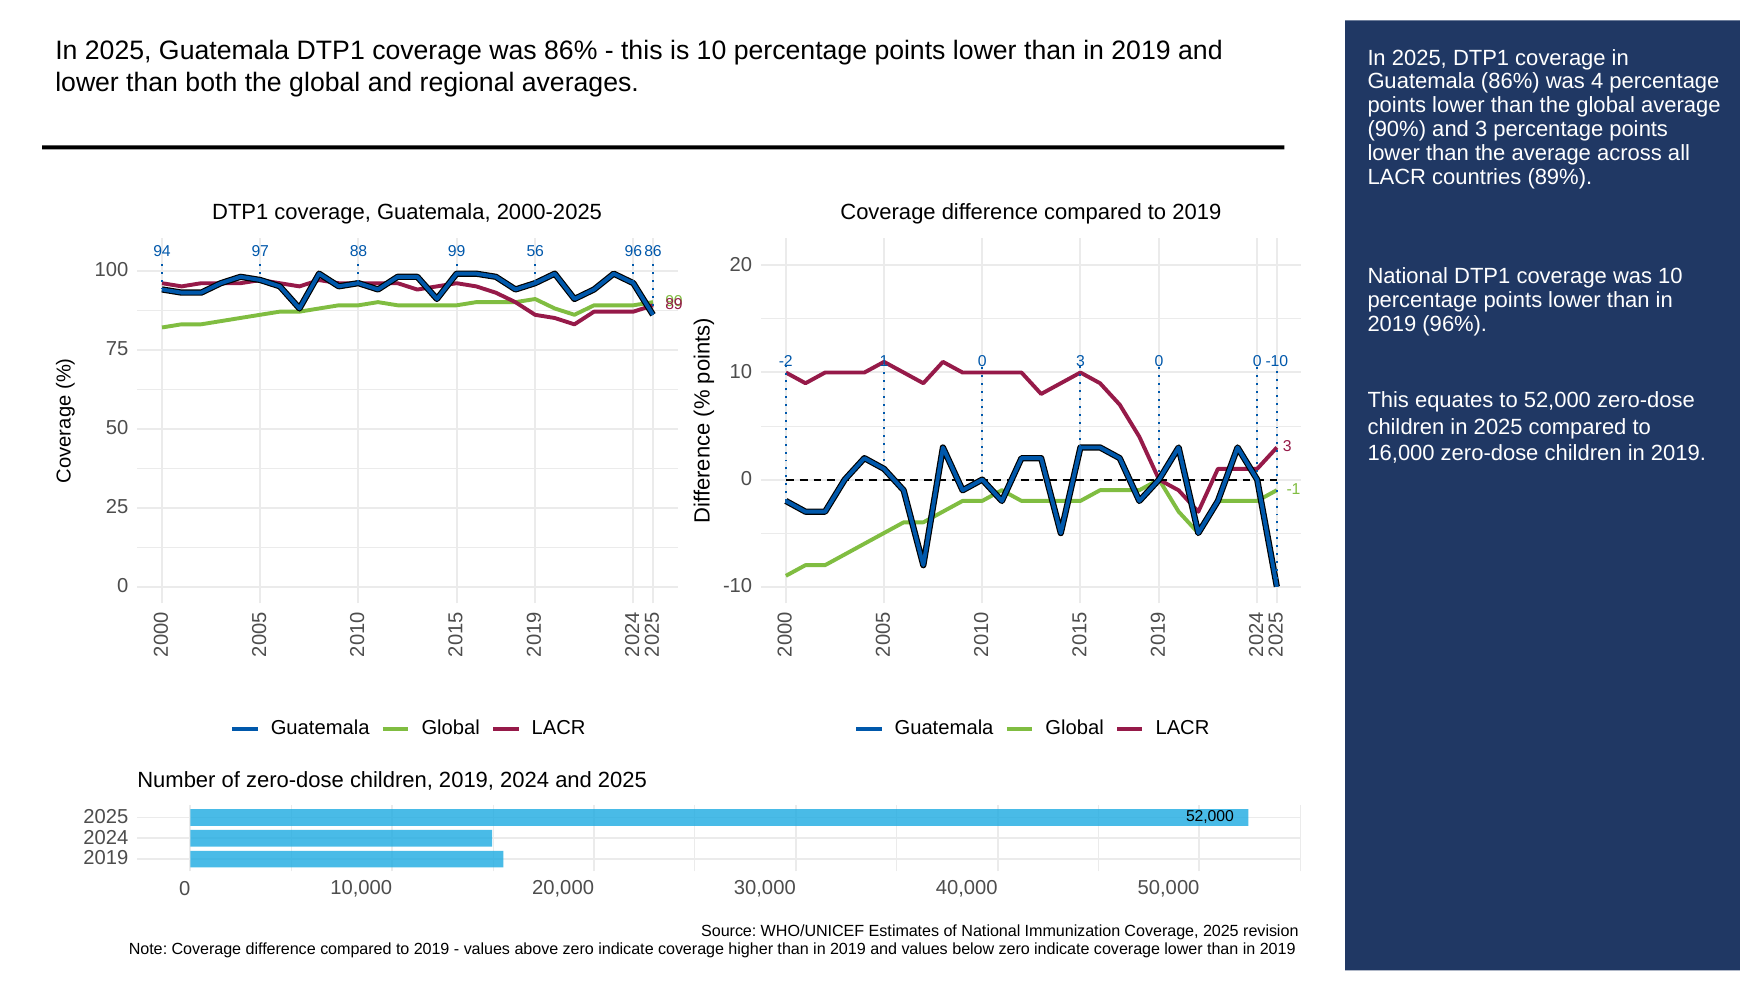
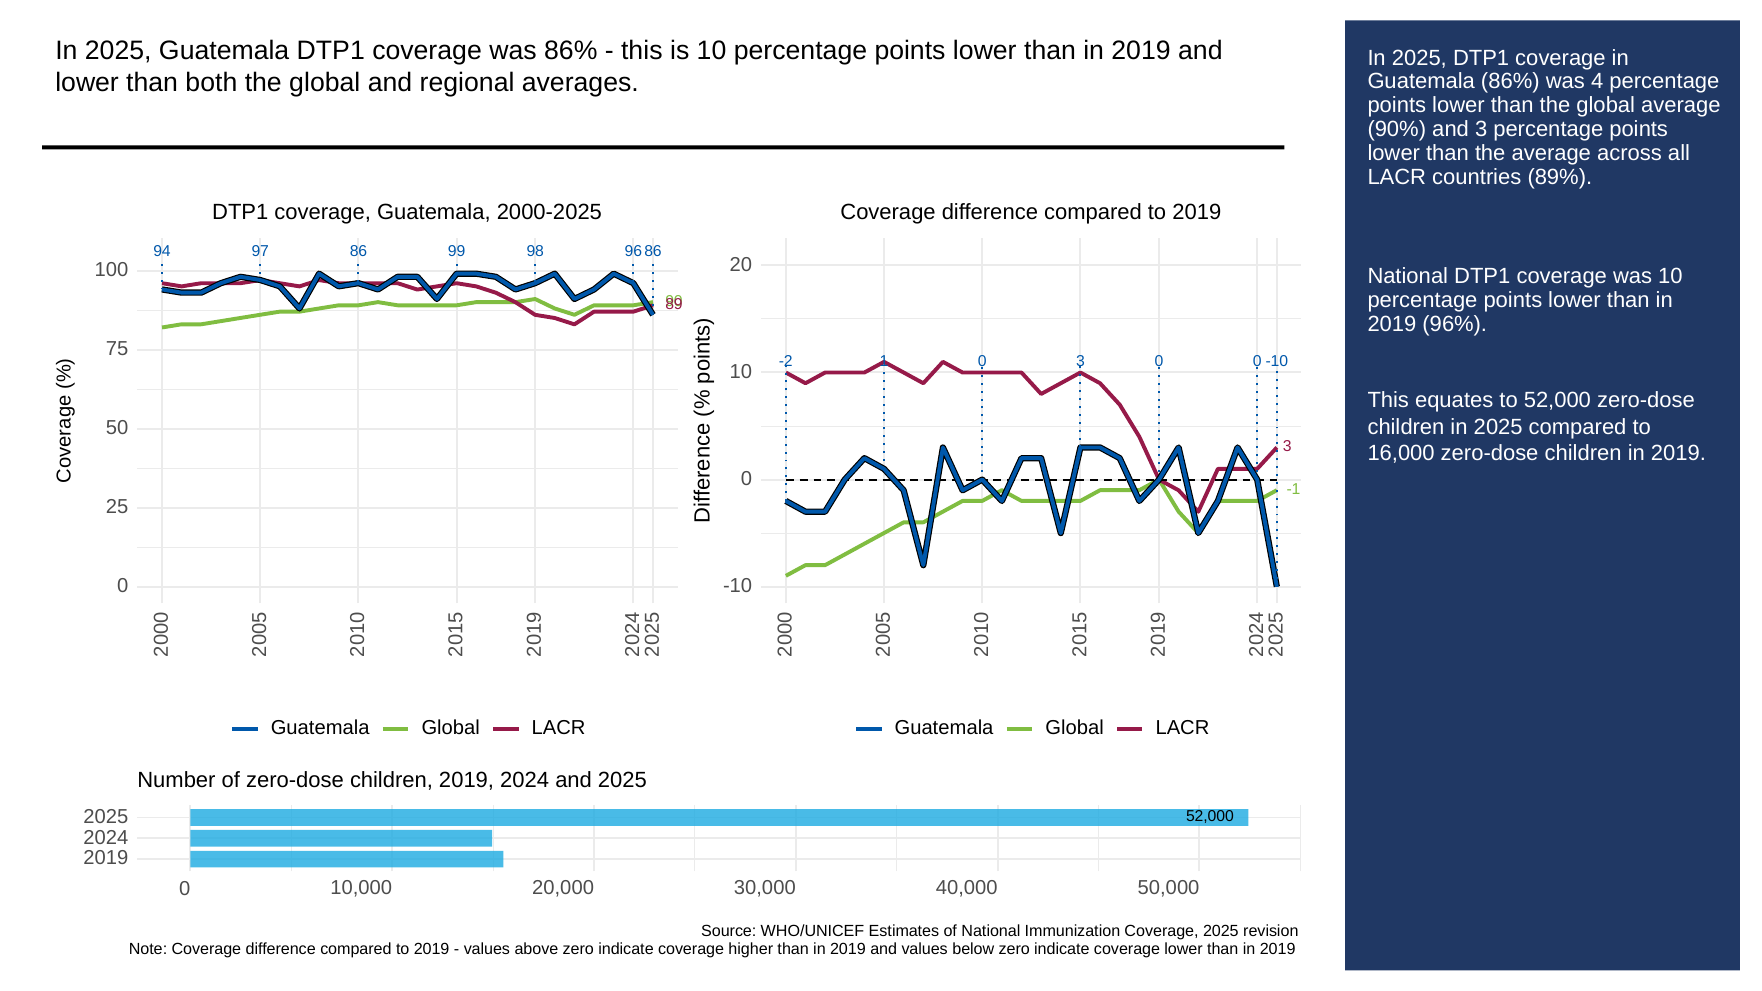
88: 88 -> 86
56: 56 -> 98
